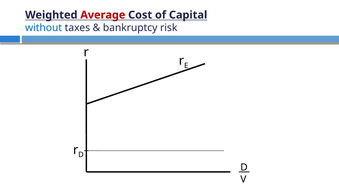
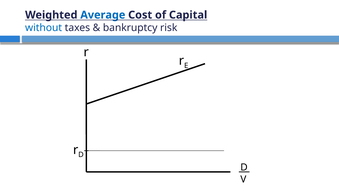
Average colour: red -> blue
